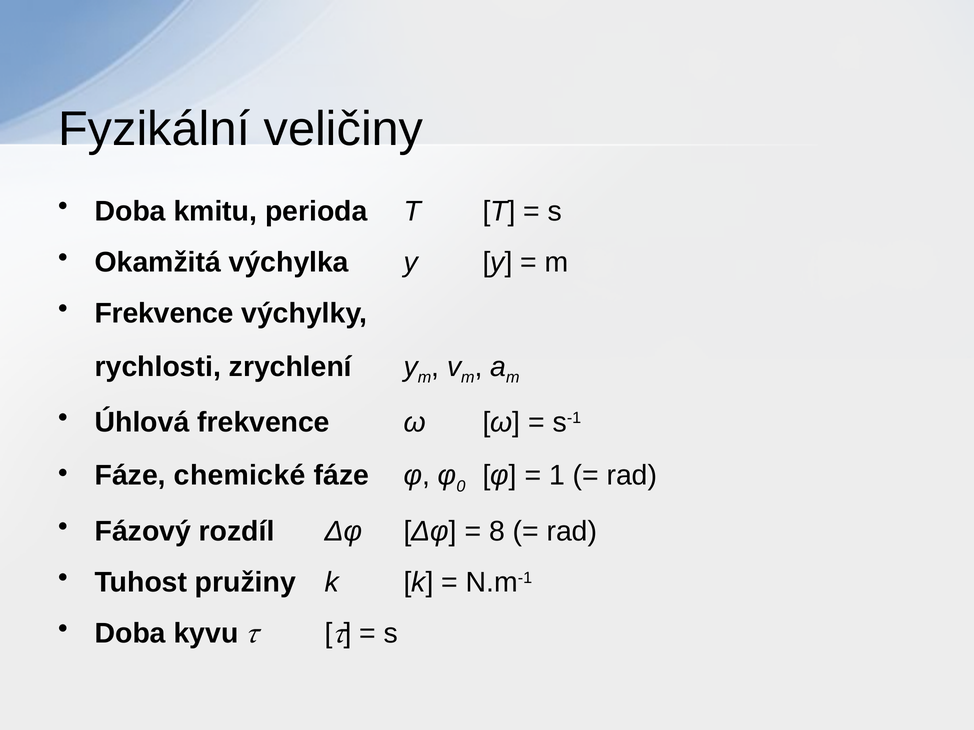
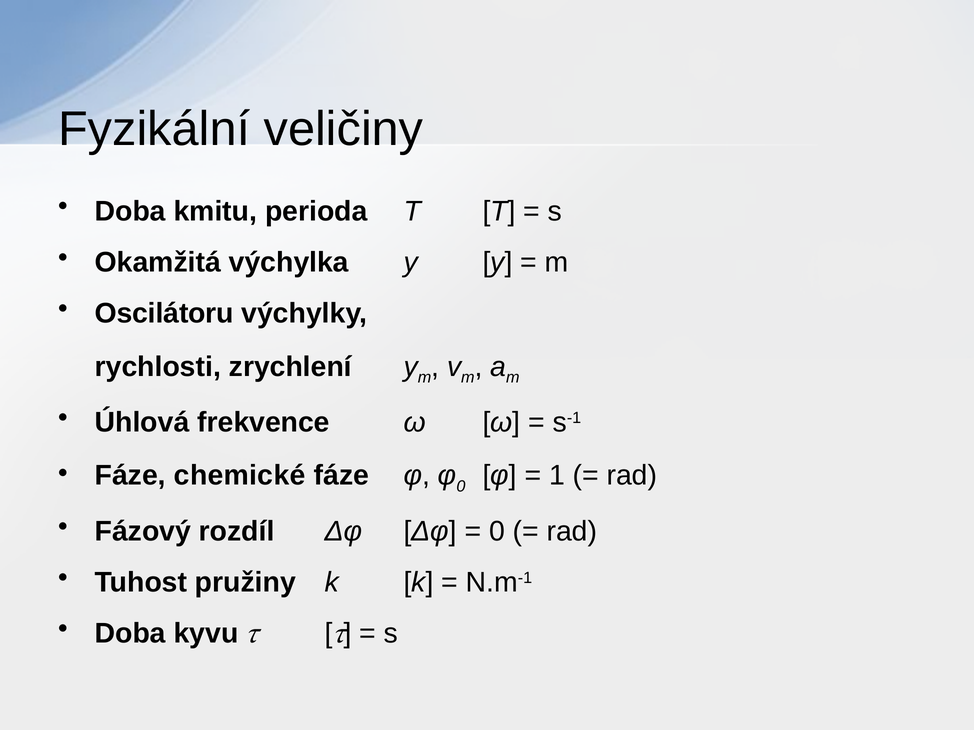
Frekvence at (164, 314): Frekvence -> Oscilátoru
8 at (497, 532): 8 -> 0
